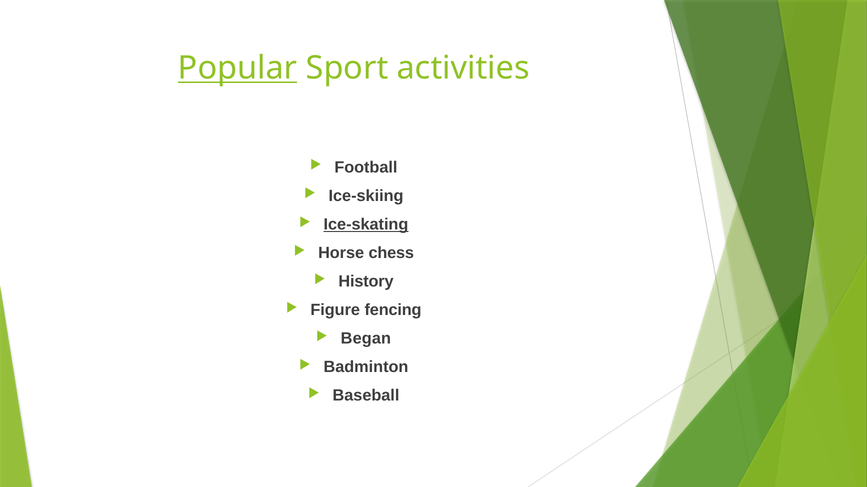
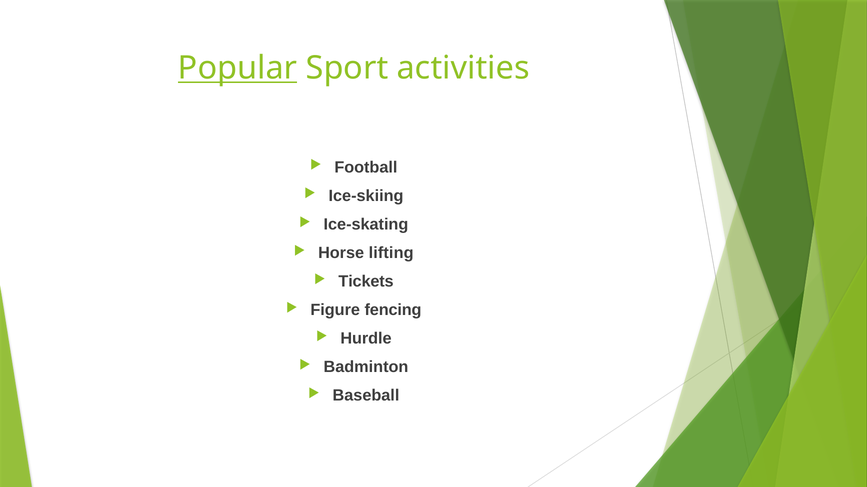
Ice-skating underline: present -> none
chess: chess -> lifting
History: History -> Tickets
Began: Began -> Hurdle
